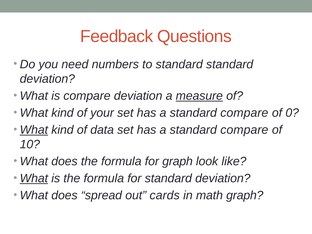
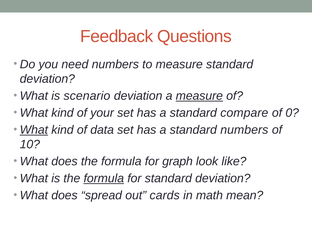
to standard: standard -> measure
is compare: compare -> scenario
compare at (244, 130): compare -> numbers
What at (34, 178) underline: present -> none
formula at (104, 178) underline: none -> present
math graph: graph -> mean
